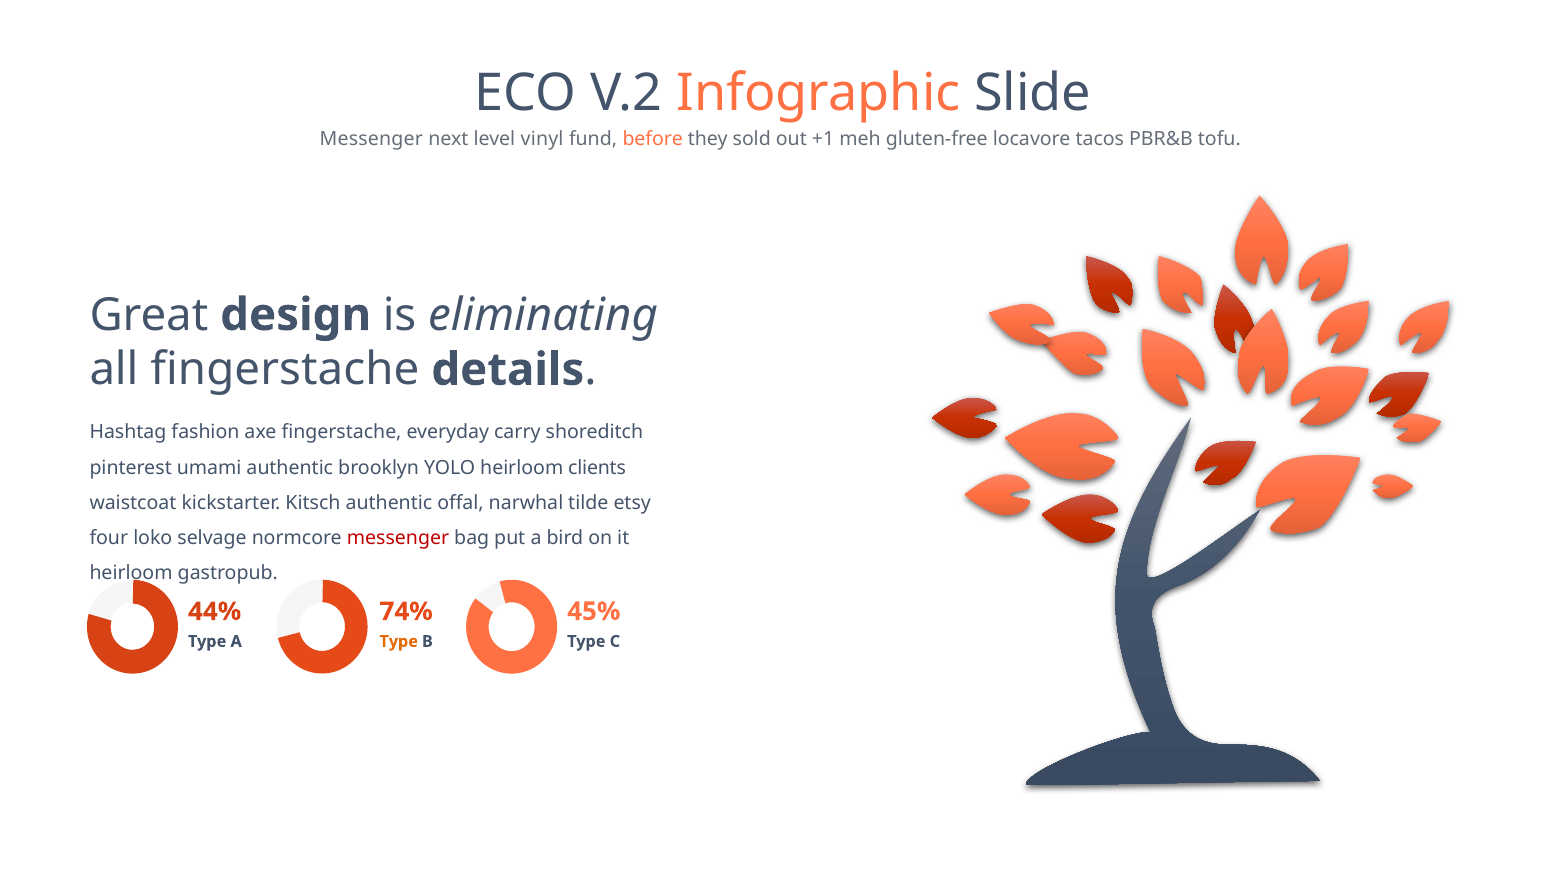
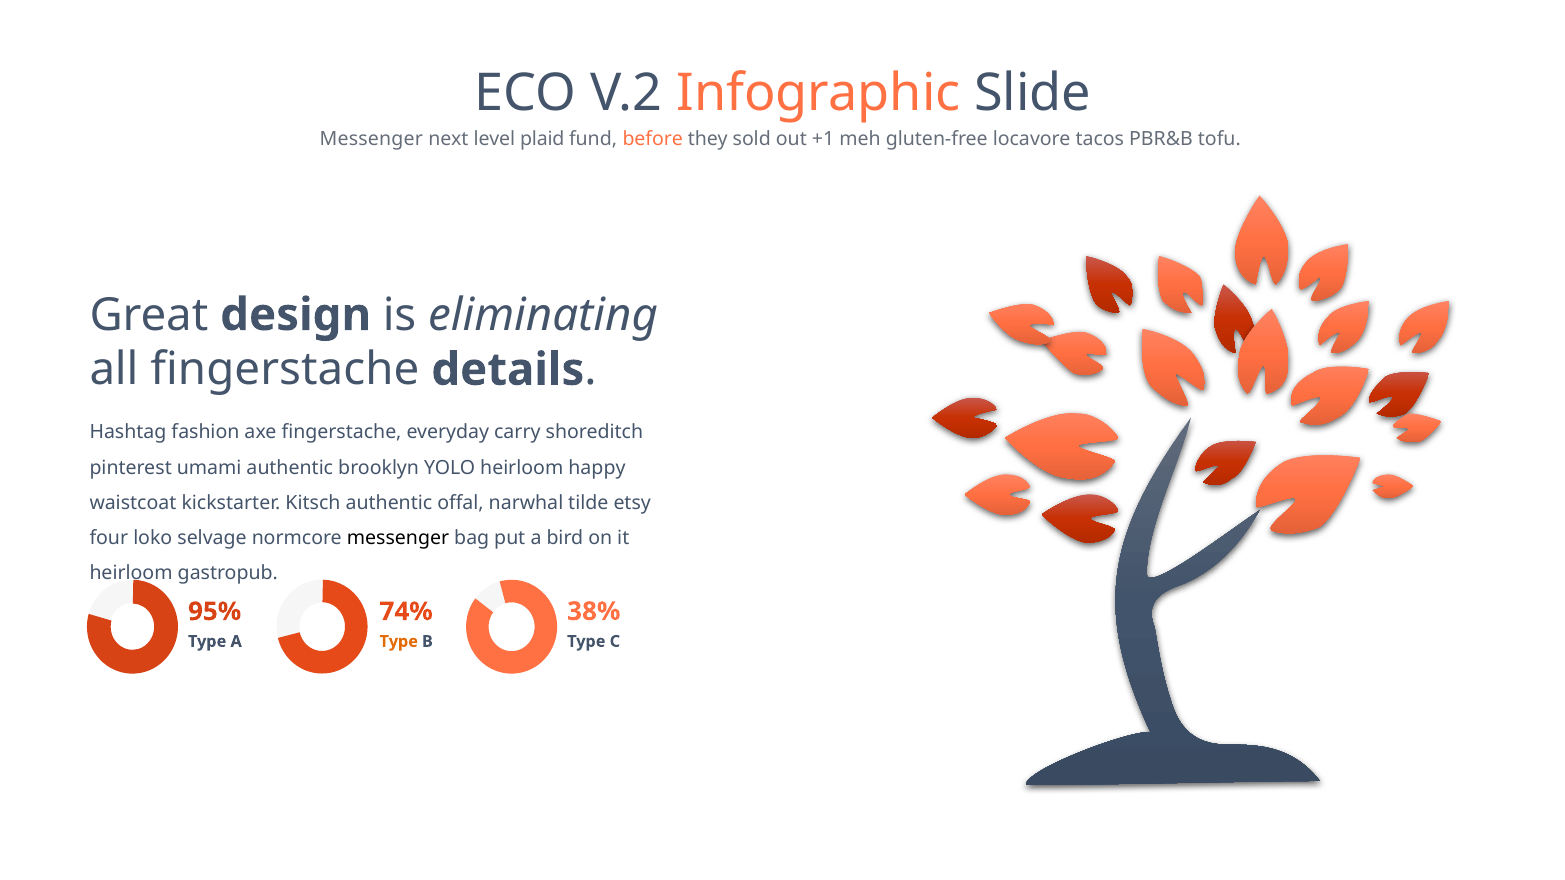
vinyl: vinyl -> plaid
clients: clients -> happy
messenger at (398, 538) colour: red -> black
45%: 45% -> 38%
44%: 44% -> 95%
